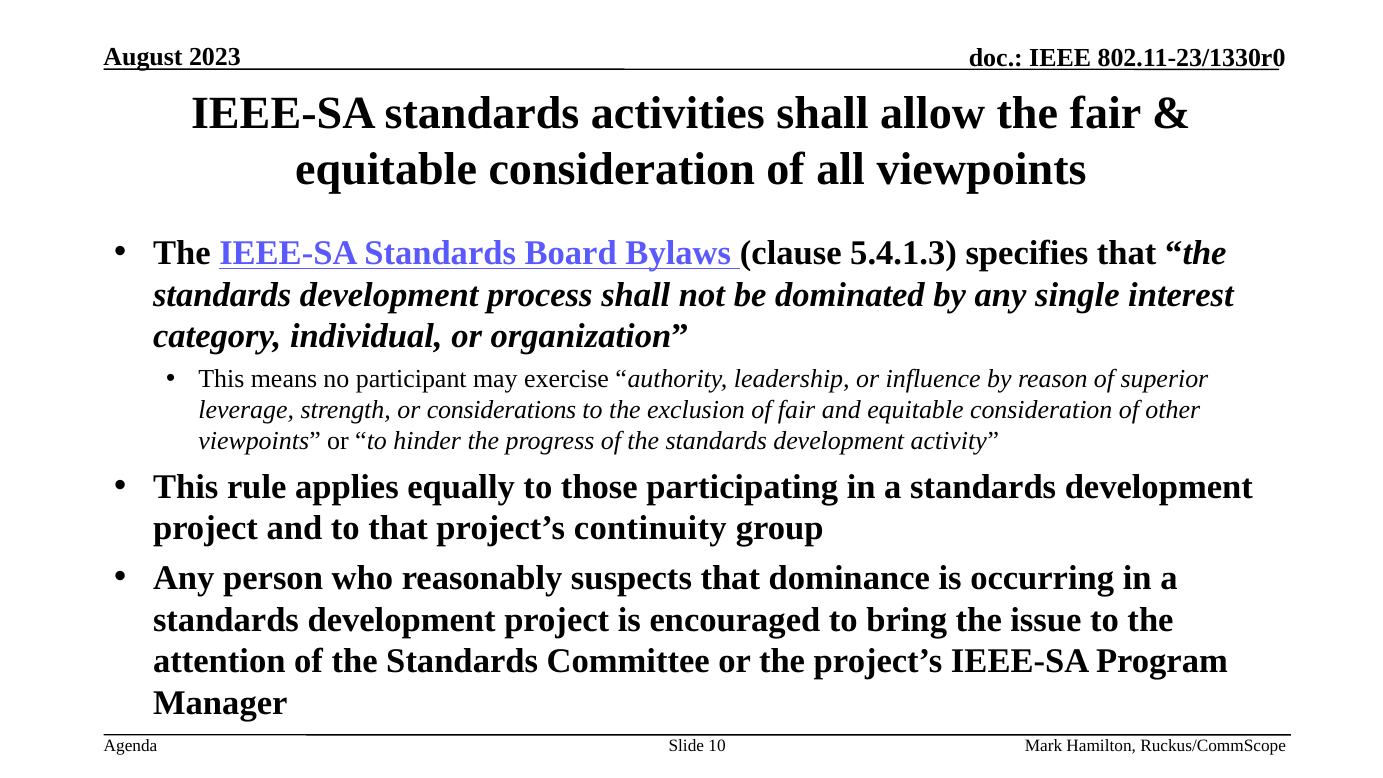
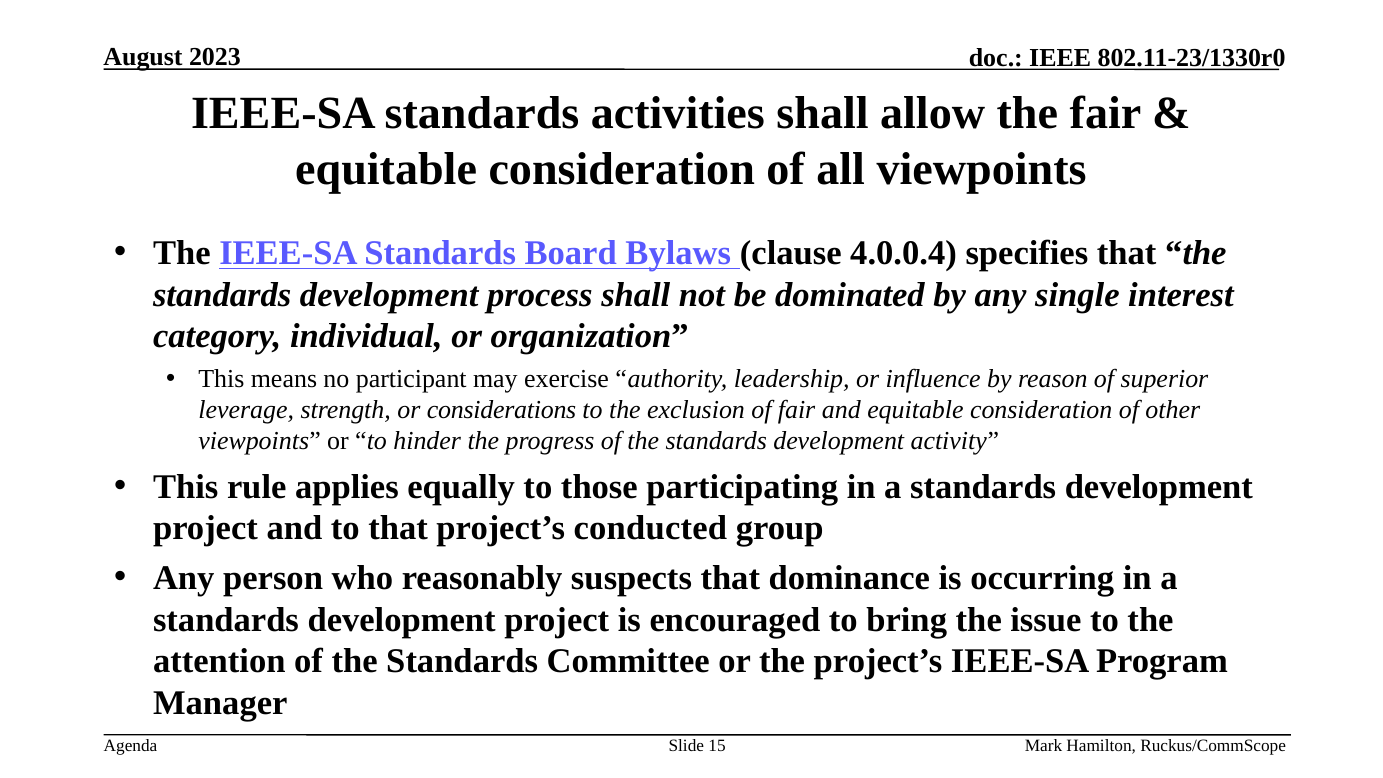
5.4.1.3: 5.4.1.3 -> 4.0.0.4
continuity: continuity -> conducted
10: 10 -> 15
